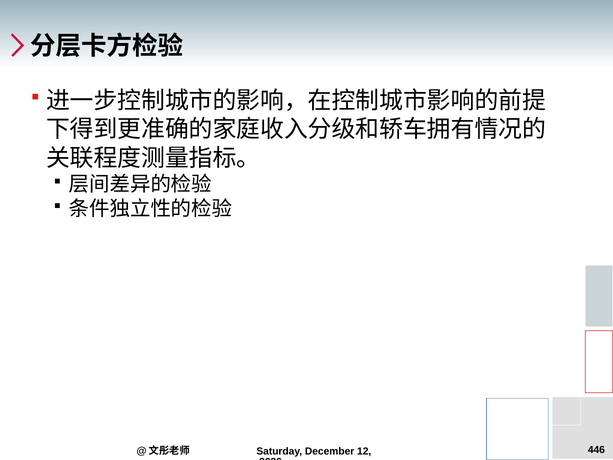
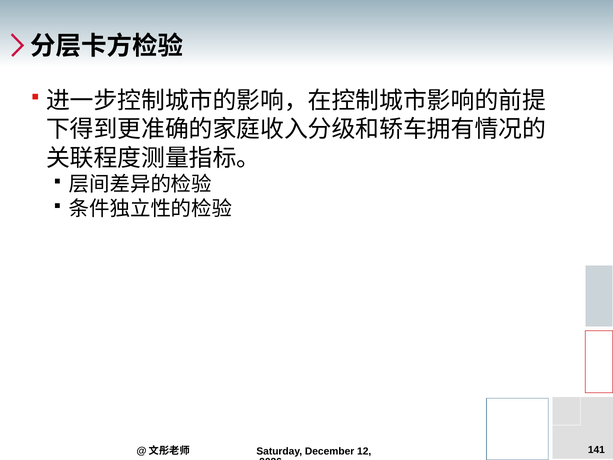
446: 446 -> 141
